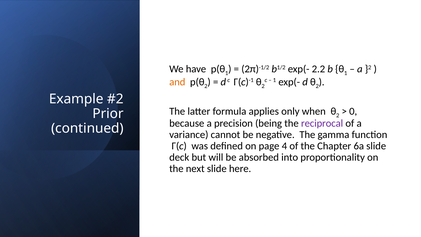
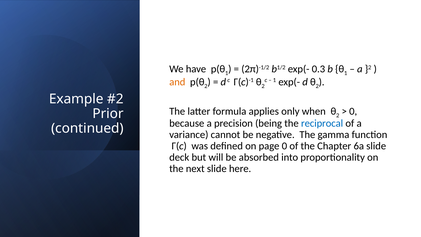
2.2: 2.2 -> 0.3
reciprocal colour: purple -> blue
page 4: 4 -> 0
